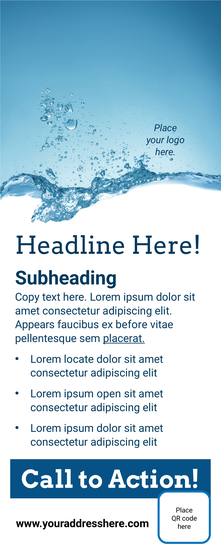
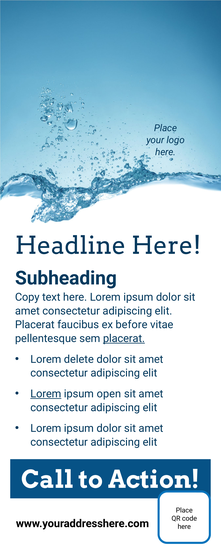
Appears at (35, 324): Appears -> Placerat
locate: locate -> delete
Lorem at (46, 393) underline: none -> present
